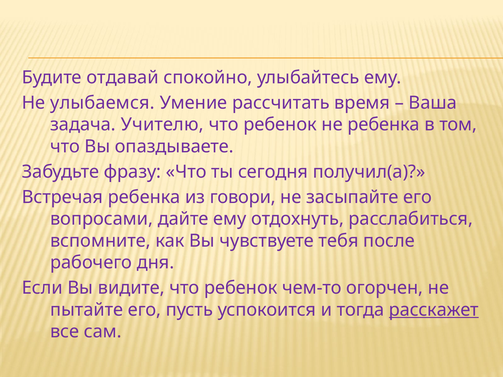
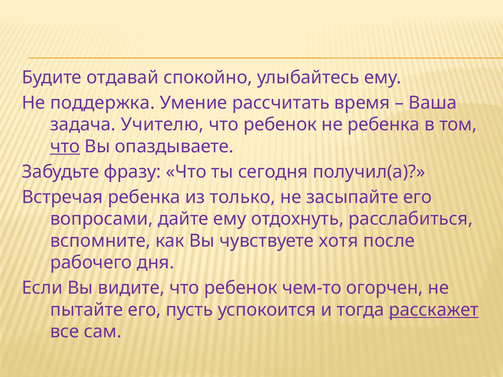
улыбаемся: улыбаемся -> поддержка
что at (65, 147) underline: none -> present
говори: говори -> только
тебя: тебя -> хотя
